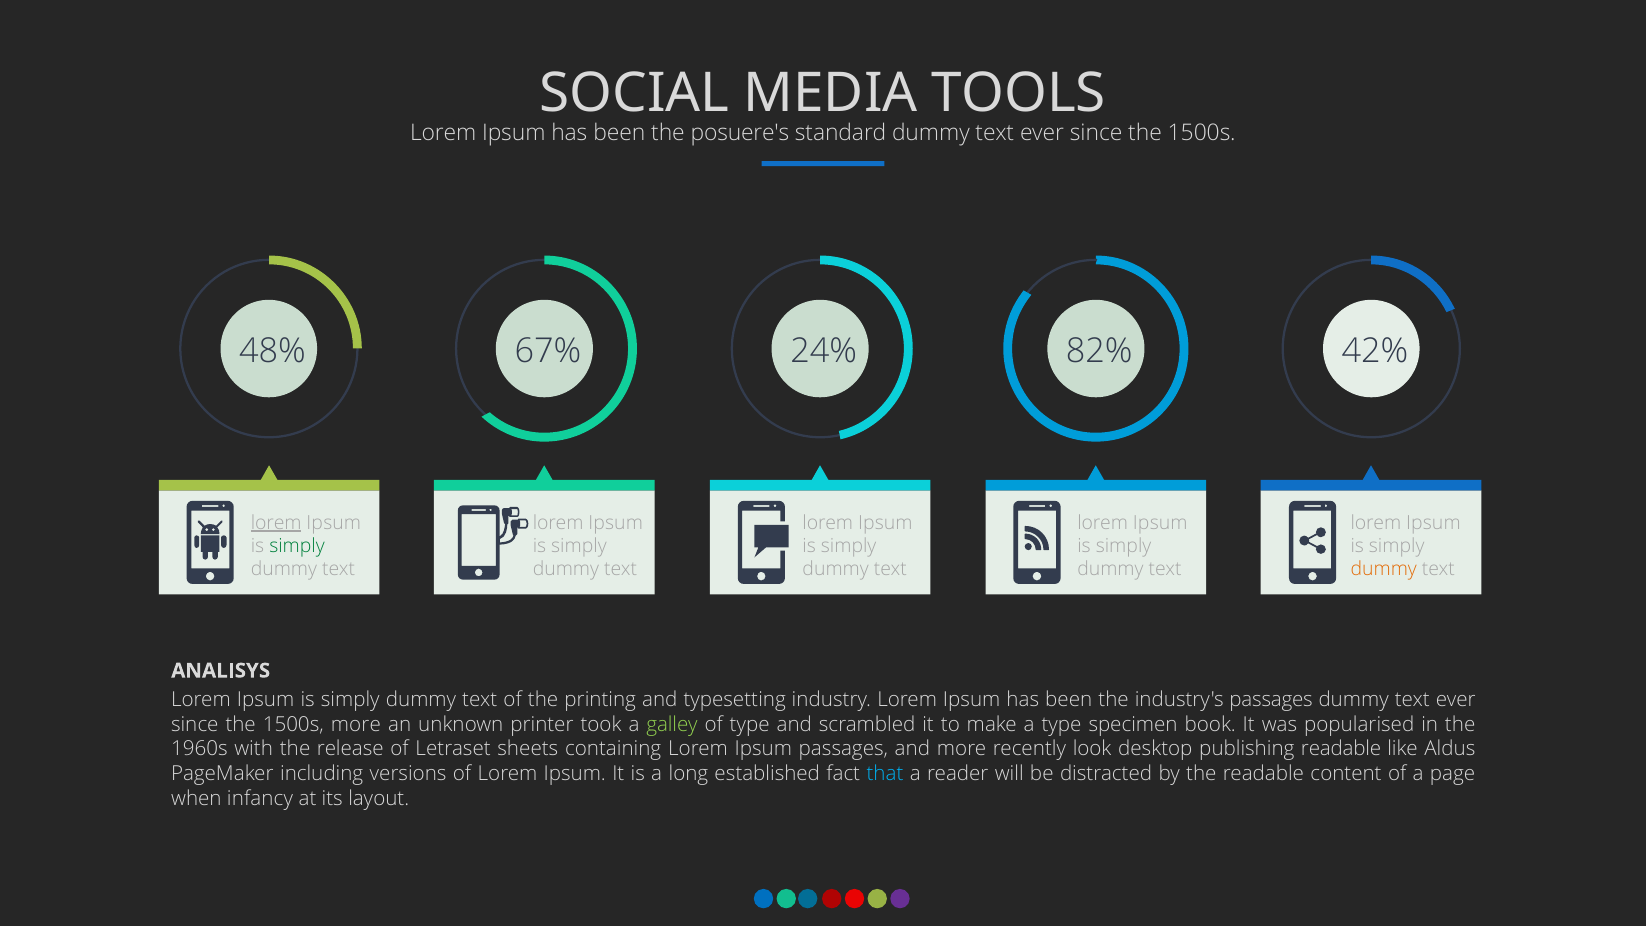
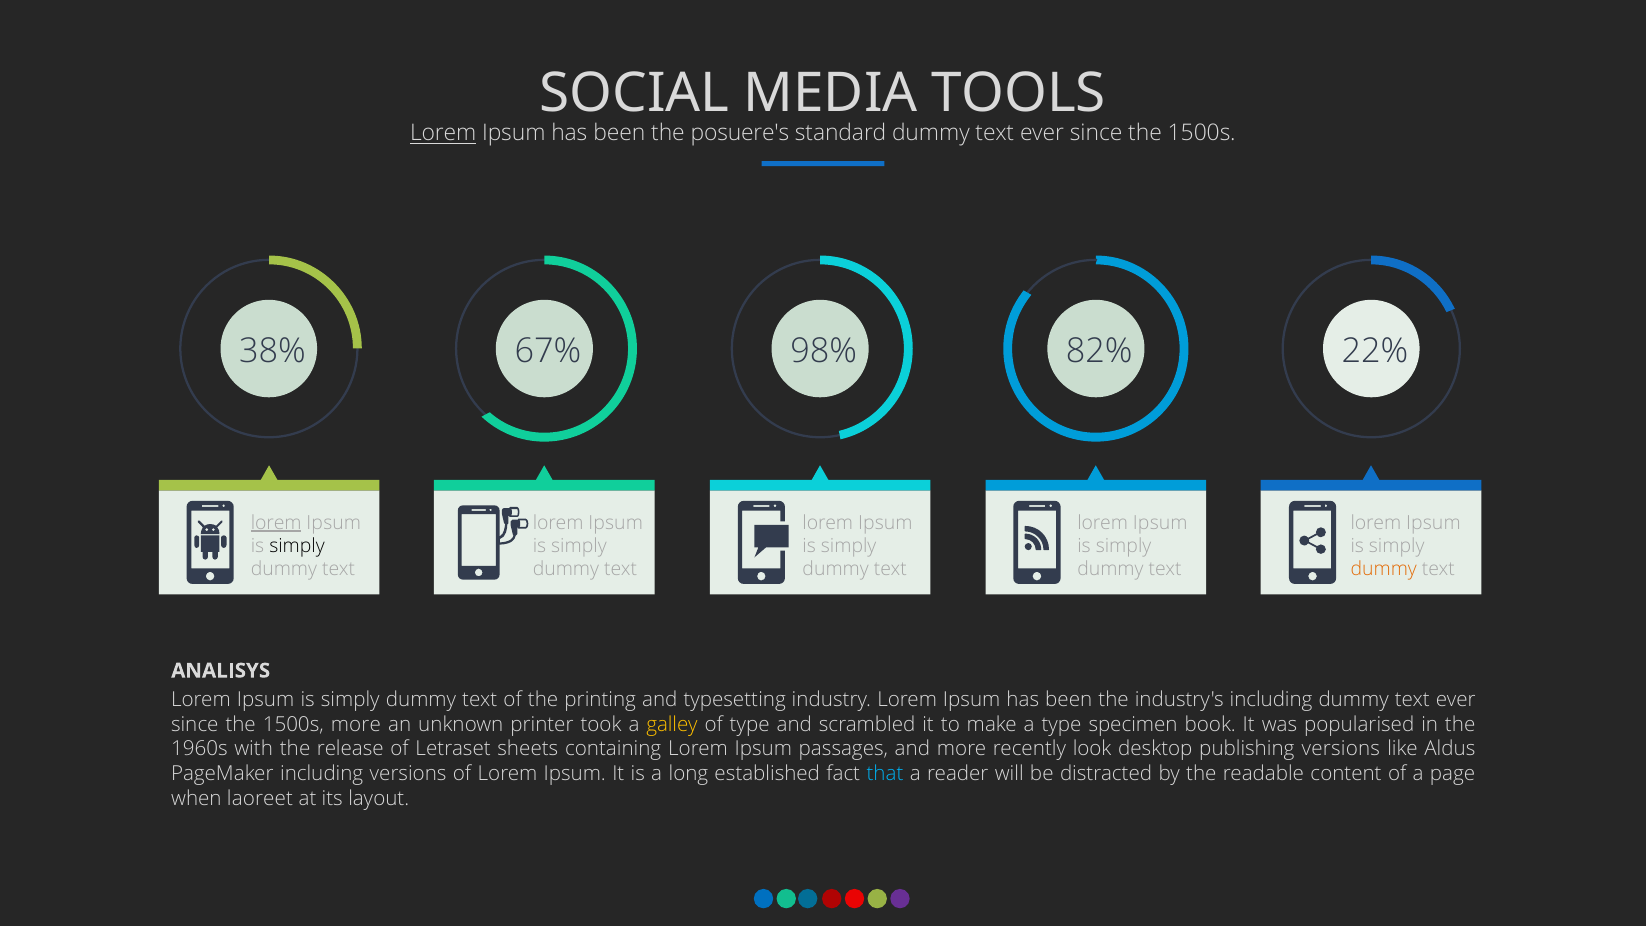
Lorem at (443, 133) underline: none -> present
48%: 48% -> 38%
24%: 24% -> 98%
42%: 42% -> 22%
simply at (297, 546) colour: green -> black
industry's passages: passages -> including
galley colour: light green -> yellow
publishing readable: readable -> versions
infancy: infancy -> laoreet
